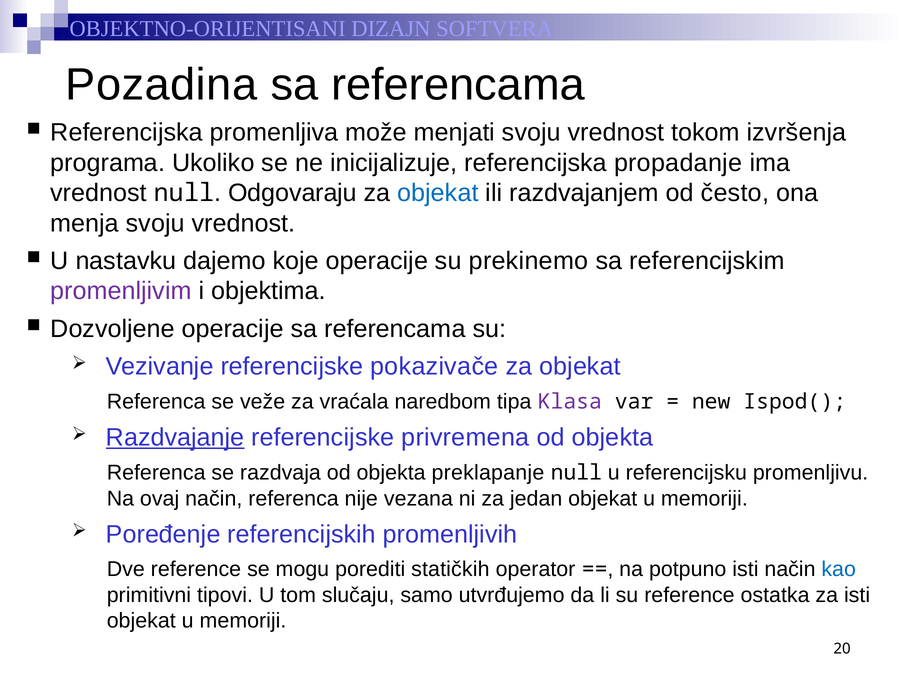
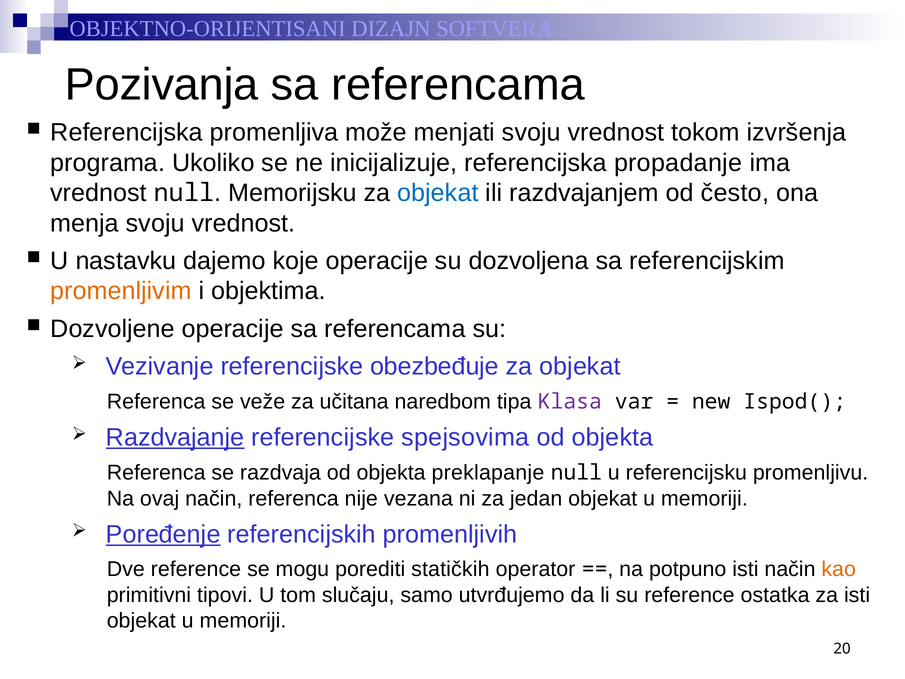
Pozadina: Pozadina -> Pozivanja
Odgovaraju: Odgovaraju -> Memorijsku
prekinemo: prekinemo -> dozvoljena
promenljivim colour: purple -> orange
pokazivače: pokazivače -> obezbeđuje
vraćala: vraćala -> učitana
privremena: privremena -> spejsovima
Poređenje underline: none -> present
kao colour: blue -> orange
